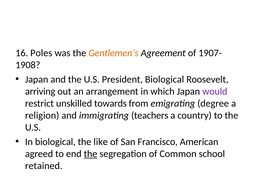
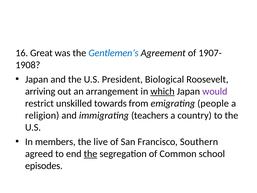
Poles: Poles -> Great
Gentlemen’s colour: orange -> blue
which underline: none -> present
degree: degree -> people
In biological: biological -> members
like: like -> live
American: American -> Southern
retained: retained -> episodes
